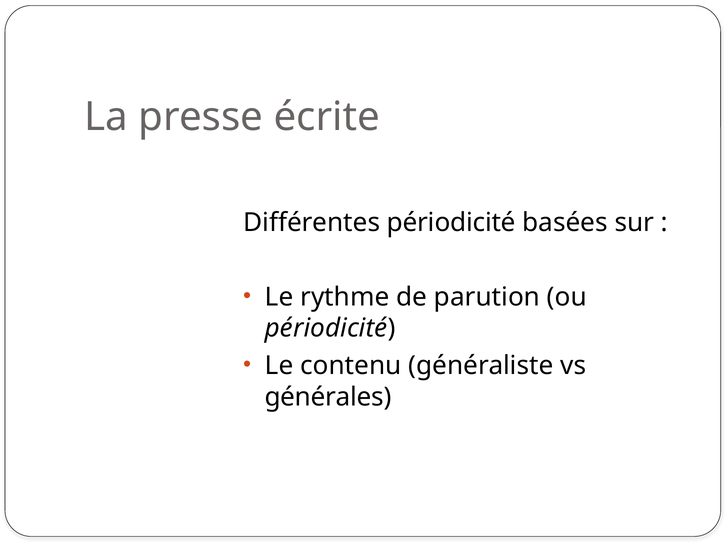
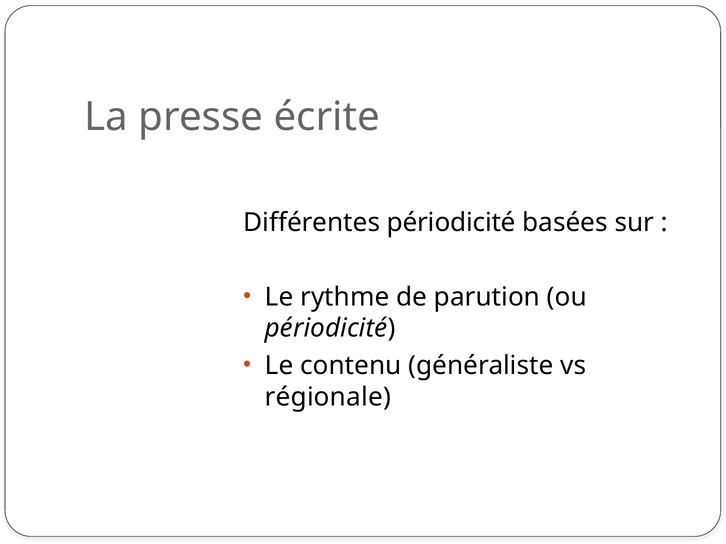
générales: générales -> régionale
